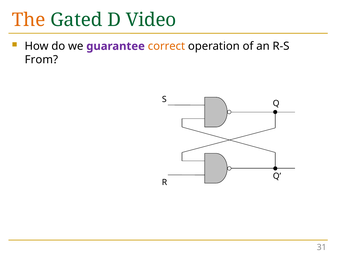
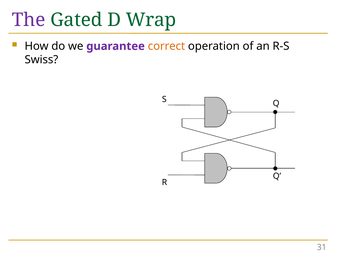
The colour: orange -> purple
Video: Video -> Wrap
From: From -> Swiss
